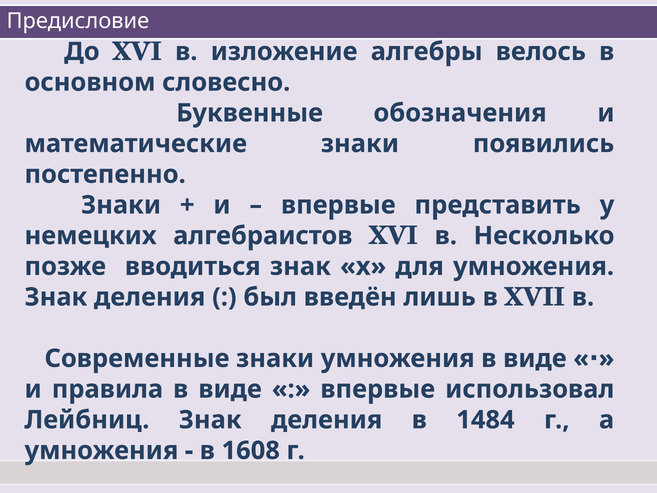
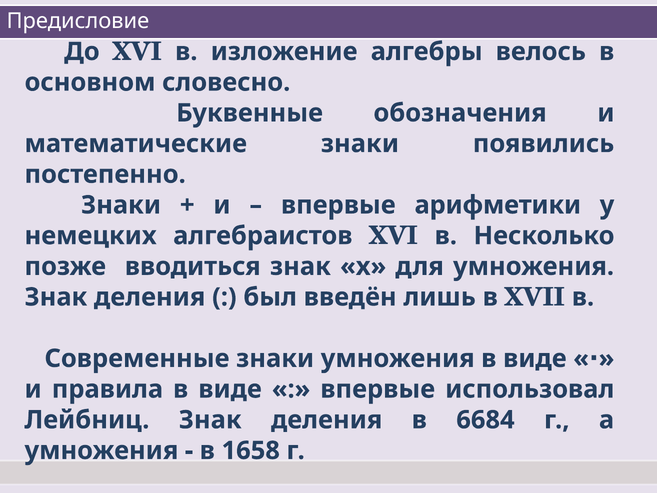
представить: представить -> арифметики
1484: 1484 -> 6684
1608: 1608 -> 1658
